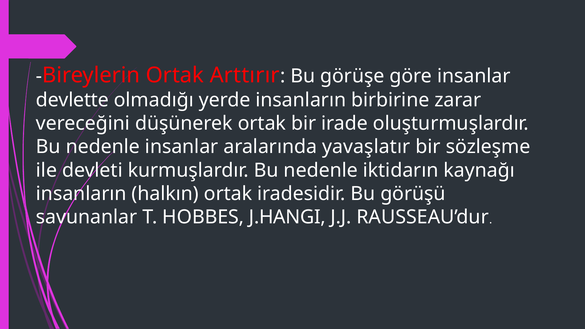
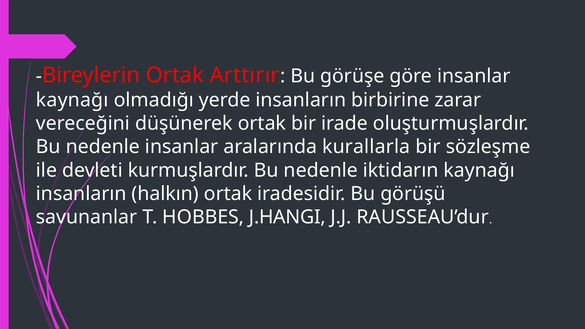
devlette at (72, 100): devlette -> kaynağı
yavaşlatır: yavaşlatır -> kurallarla
